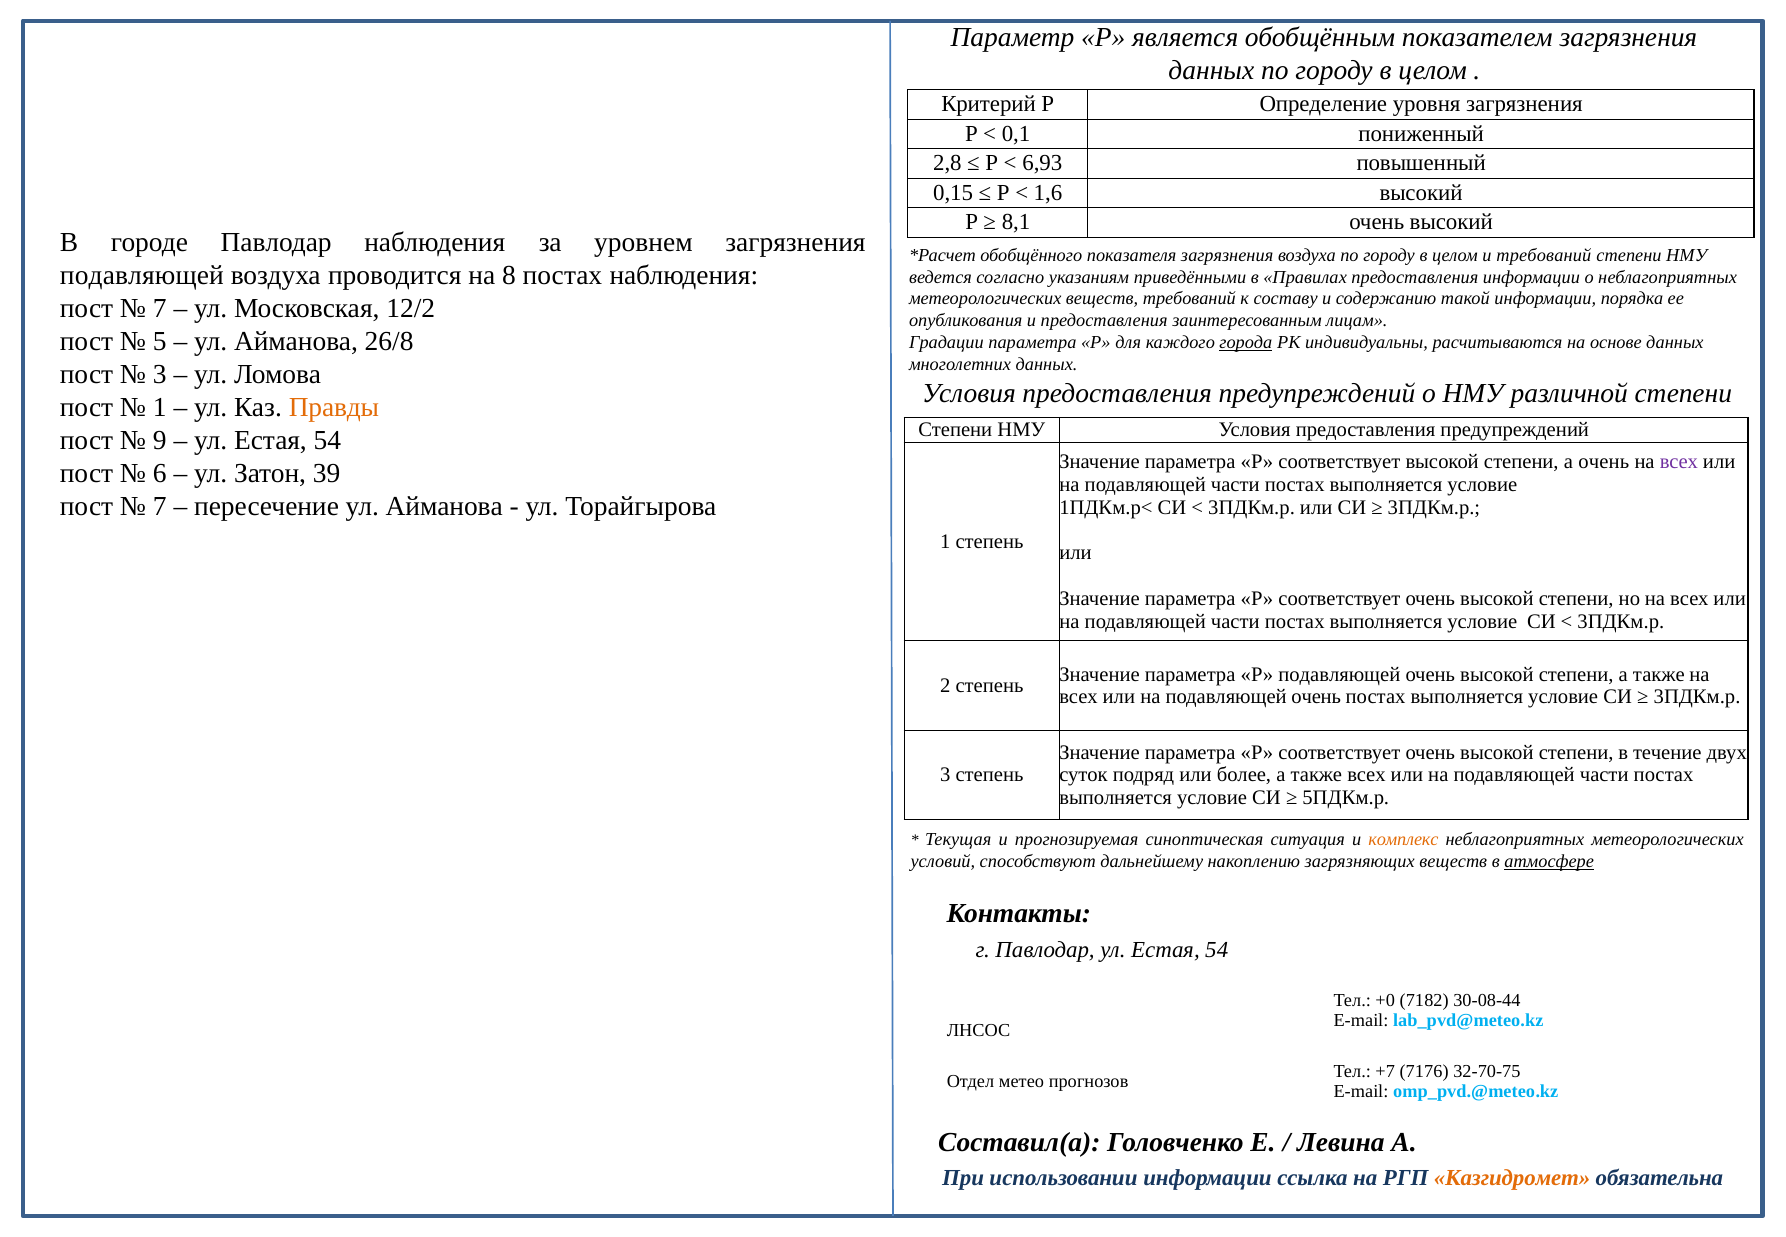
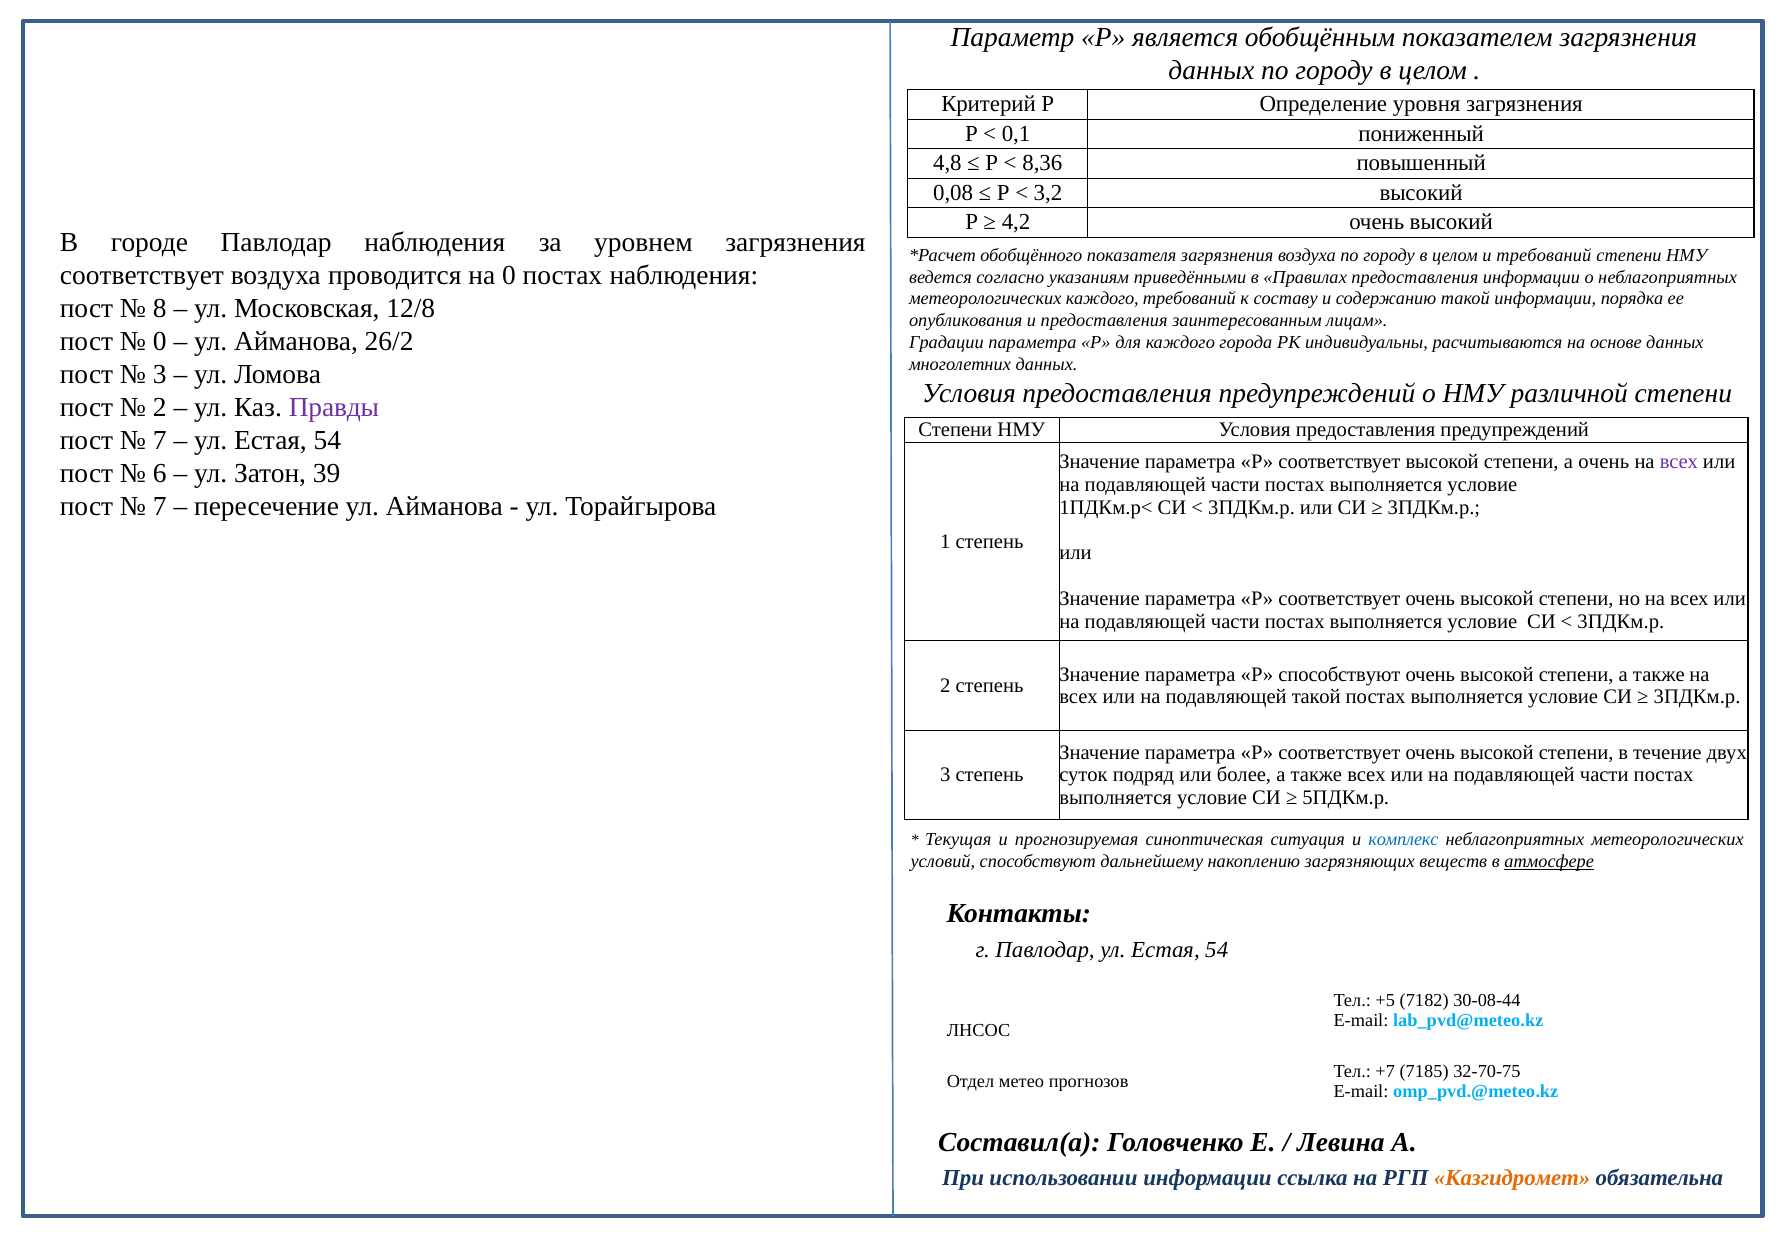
2,8: 2,8 -> 4,8
6,93: 6,93 -> 8,36
0,15: 0,15 -> 0,08
1,6: 1,6 -> 3,2
8,1: 8,1 -> 4,2
подавляющей at (142, 275): подавляющей -> соответствует
на 8: 8 -> 0
метеорологических веществ: веществ -> каждого
7 at (160, 308): 7 -> 8
12/2: 12/2 -> 12/8
5 at (160, 341): 5 -> 0
26/8: 26/8 -> 26/2
города underline: present -> none
1 at (160, 407): 1 -> 2
Правды colour: orange -> purple
9 at (160, 440): 9 -> 7
Р подавляющей: подавляющей -> способствуют
на подавляющей очень: очень -> такой
комплекс colour: orange -> blue
+0: +0 -> +5
7176: 7176 -> 7185
